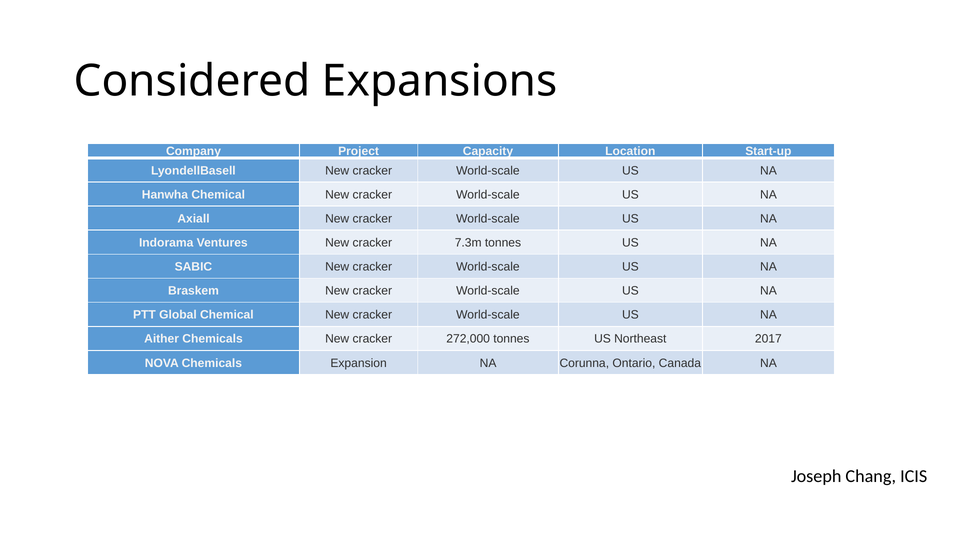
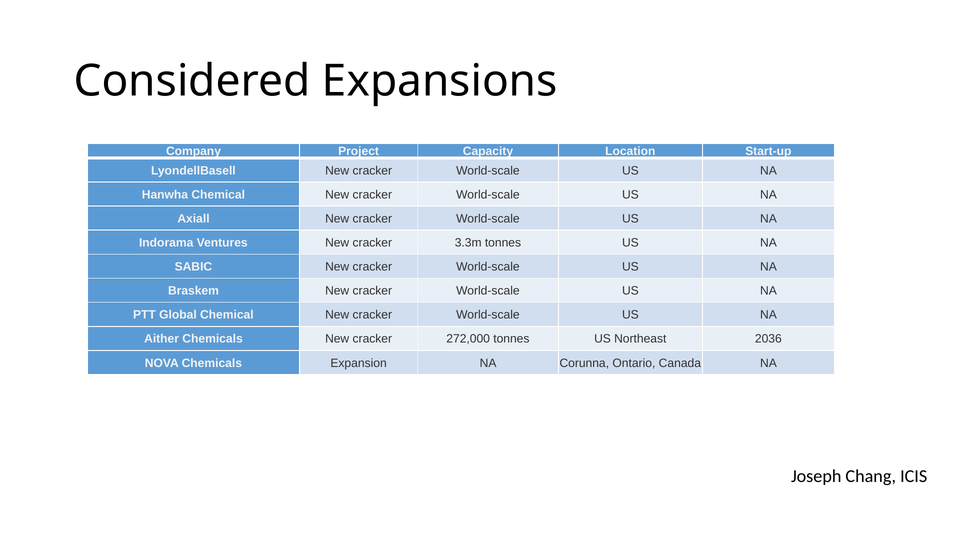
7.3m: 7.3m -> 3.3m
2017: 2017 -> 2036
